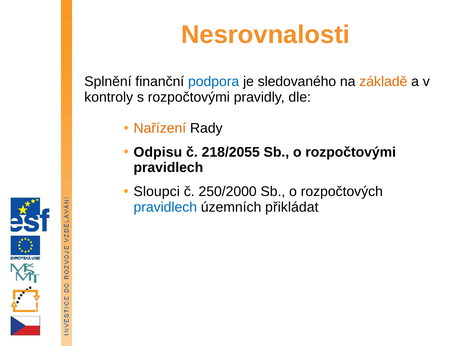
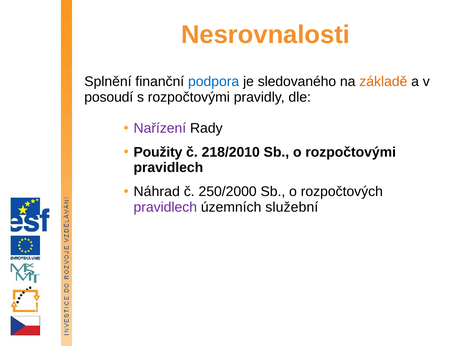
kontroly: kontroly -> posoudí
Nařízení colour: orange -> purple
Odpisu: Odpisu -> Použity
218/2055: 218/2055 -> 218/2010
Sloupci: Sloupci -> Náhrad
pravidlech at (165, 207) colour: blue -> purple
přikládat: přikládat -> služební
